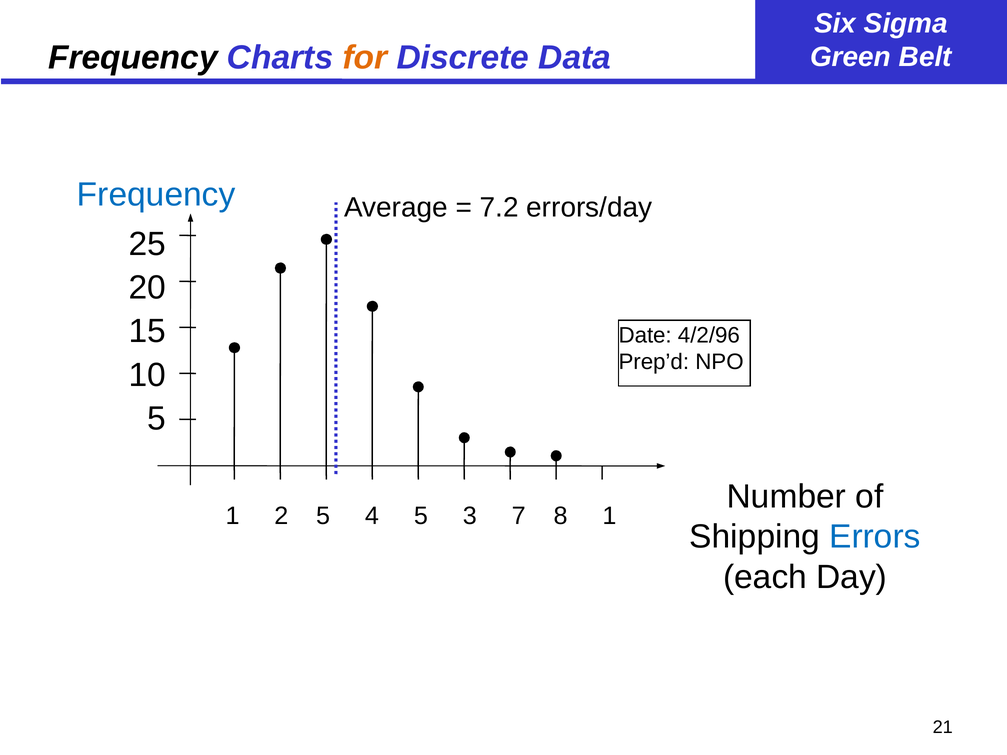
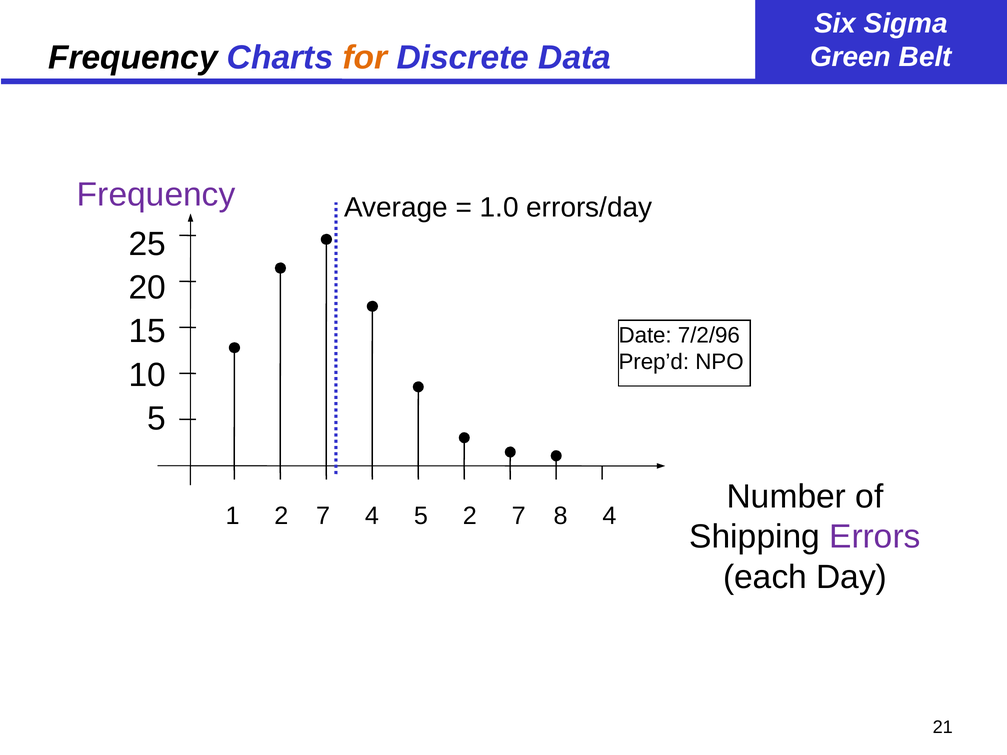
Frequency at (156, 195) colour: blue -> purple
7.2: 7.2 -> 1.0
4/2/96: 4/2/96 -> 7/2/96
1 2 5: 5 -> 7
5 3: 3 -> 2
8 1: 1 -> 4
Errors colour: blue -> purple
